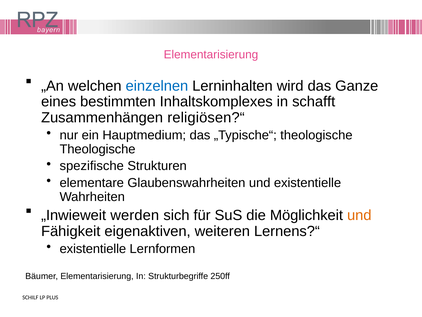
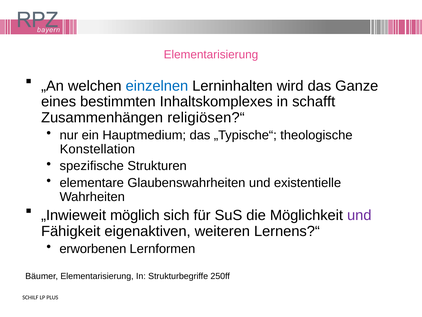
Theologische at (98, 149): Theologische -> Konstellation
werden: werden -> möglich
und at (359, 215) colour: orange -> purple
existentielle at (93, 248): existentielle -> erworbenen
